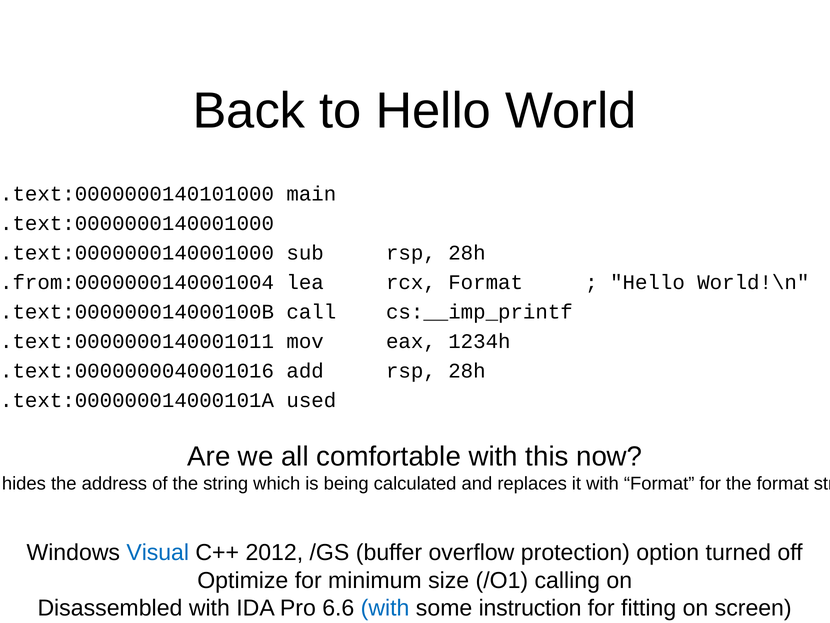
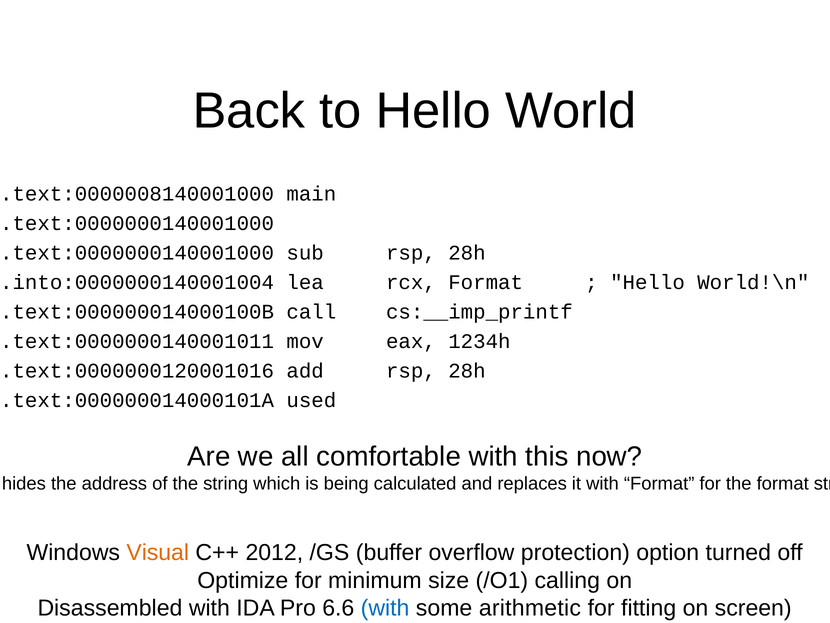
.text:0000000140101000: .text:0000000140101000 -> .text:0000008140001000
.from:0000000140001004: .from:0000000140001004 -> .into:0000000140001004
.text:0000000040001016: .text:0000000040001016 -> .text:0000000120001016
Visual colour: blue -> orange
instruction: instruction -> arithmetic
